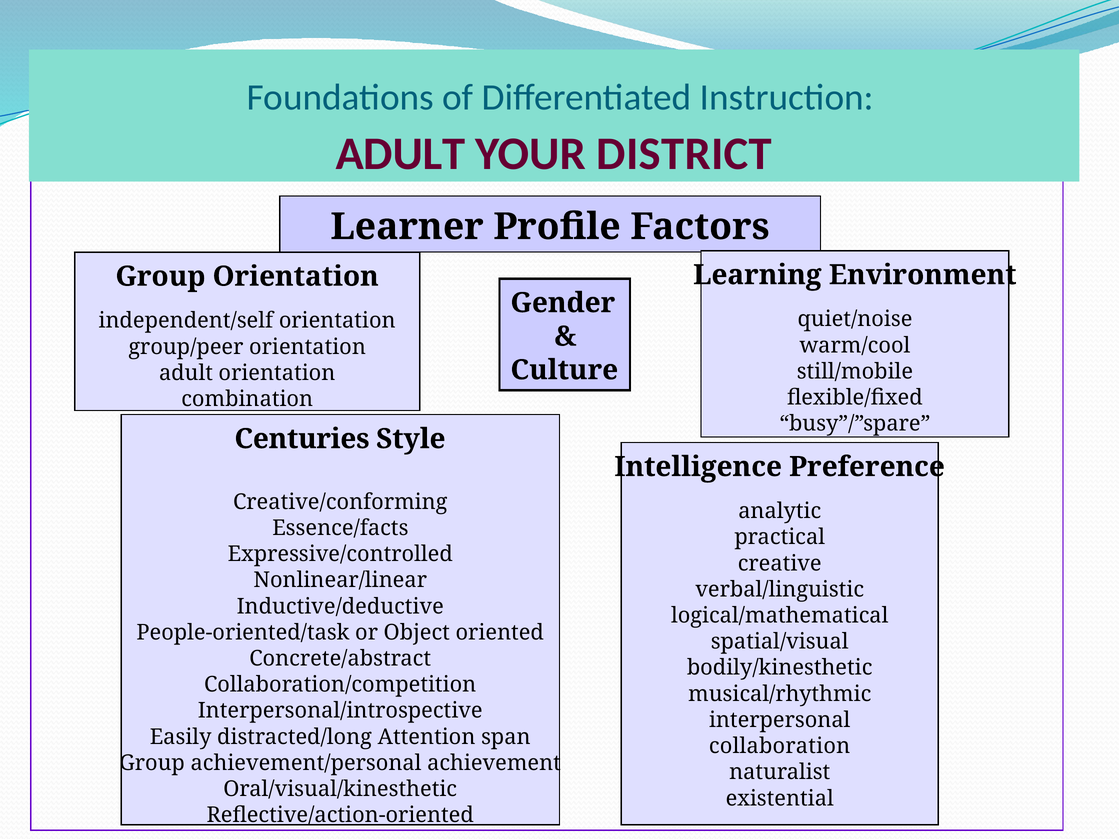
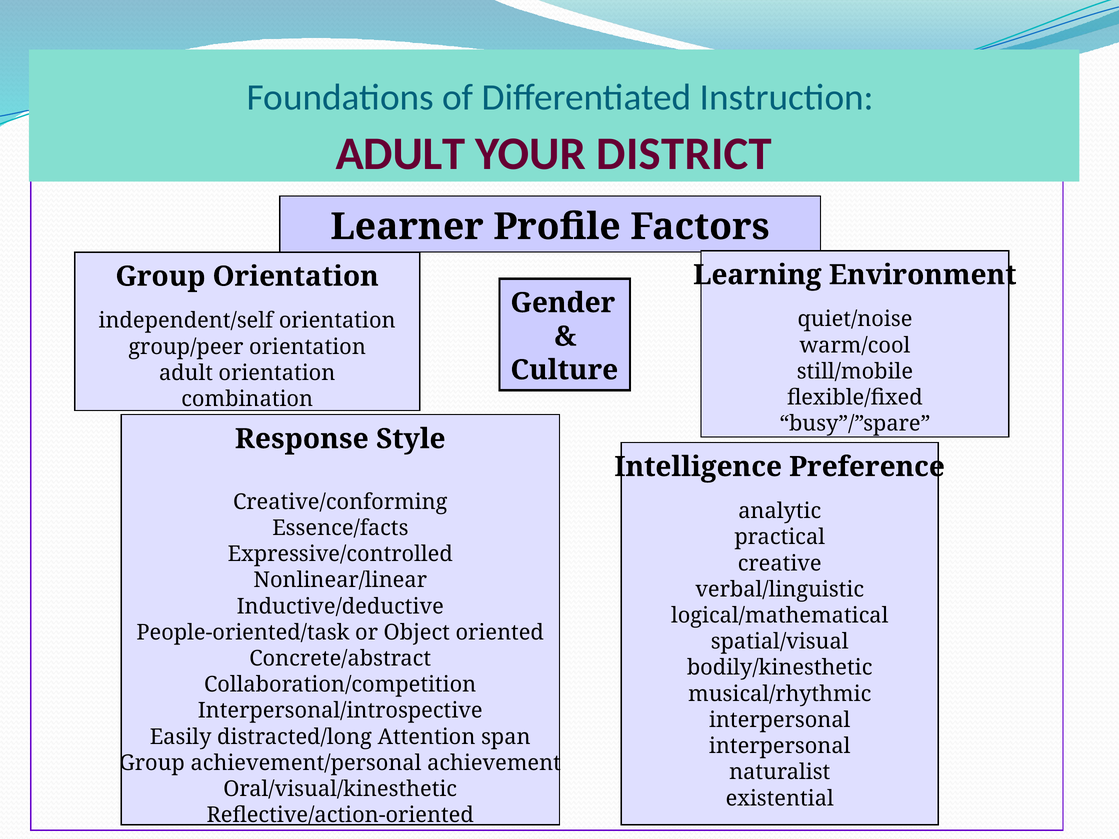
Centuries: Centuries -> Response
collaboration at (780, 746): collaboration -> interpersonal
